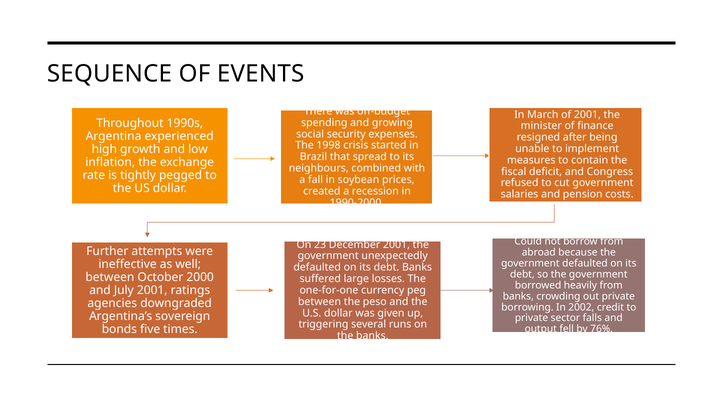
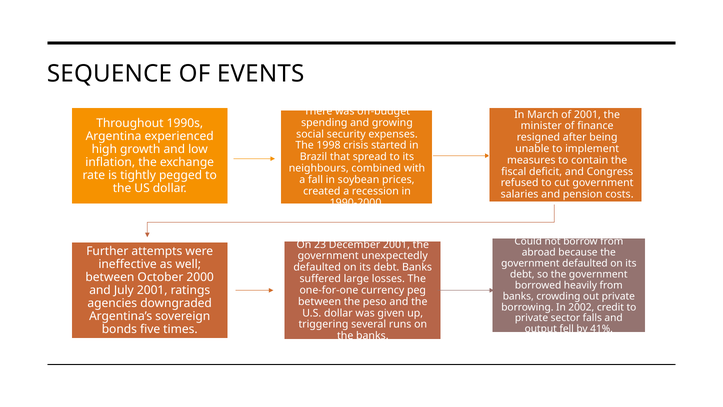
76%: 76% -> 41%
